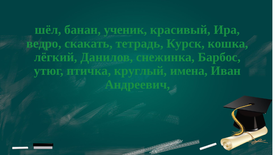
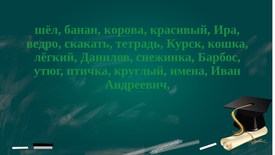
ученик: ученик -> корова
